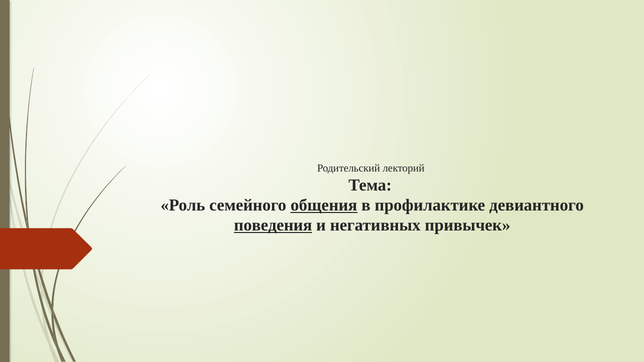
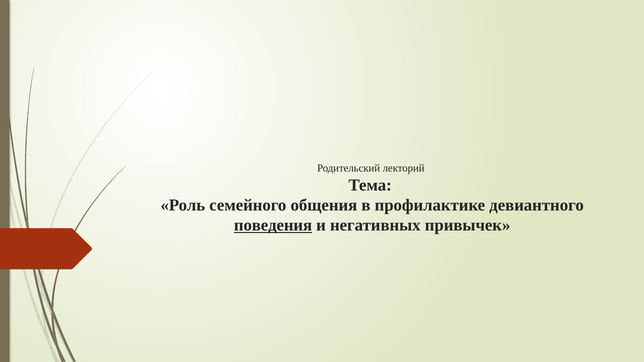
общения underline: present -> none
